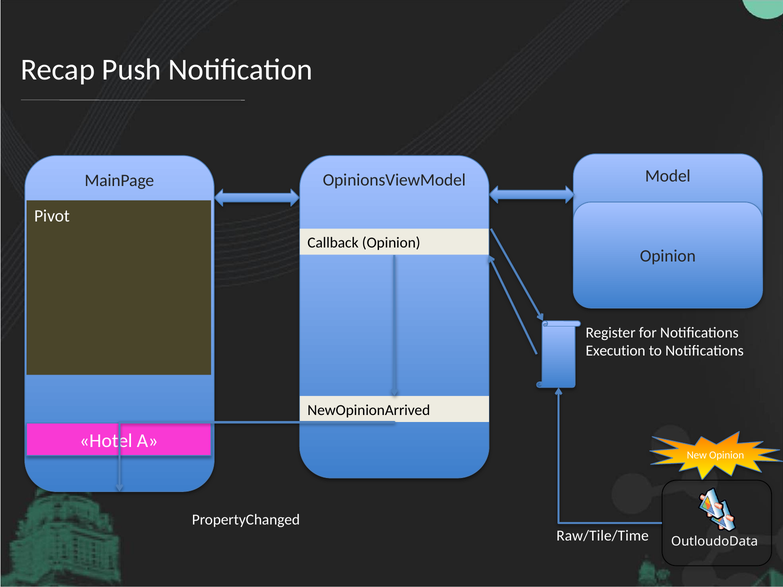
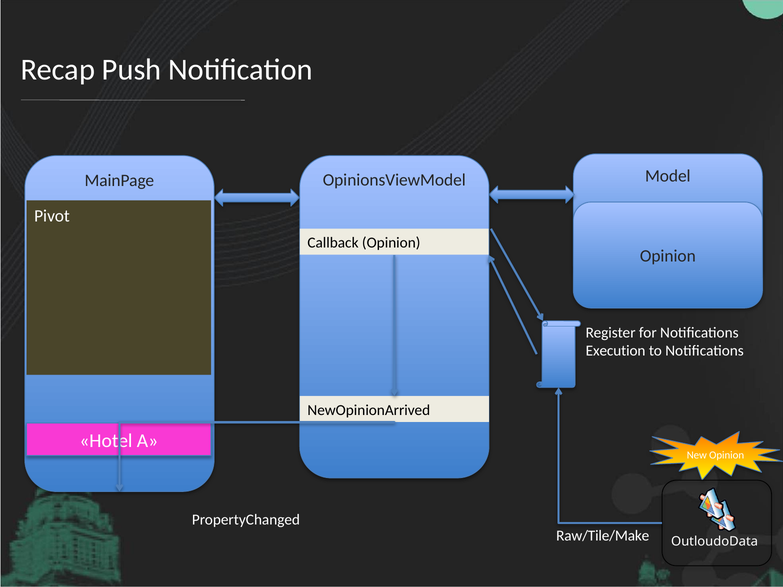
Raw/Tile/Time: Raw/Tile/Time -> Raw/Tile/Make
